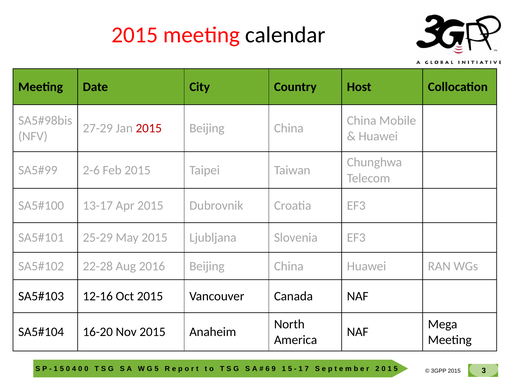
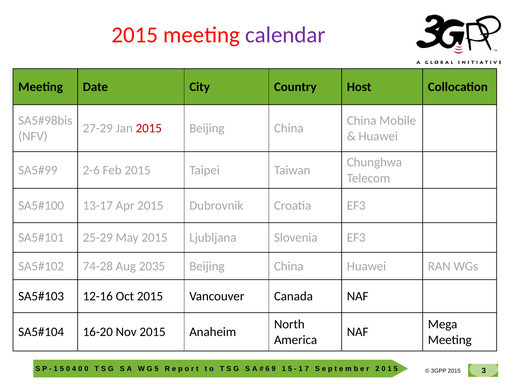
calendar colour: black -> purple
22-28: 22-28 -> 74-28
2016: 2016 -> 2035
